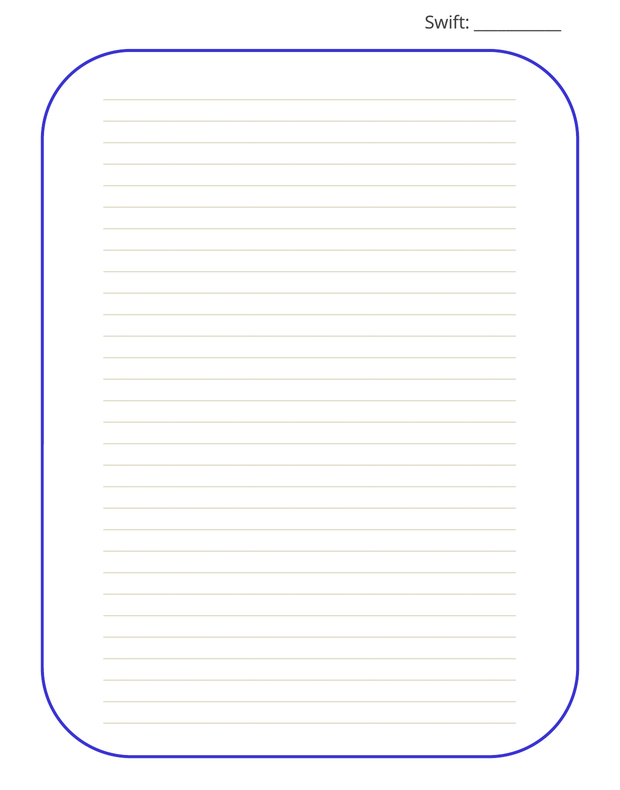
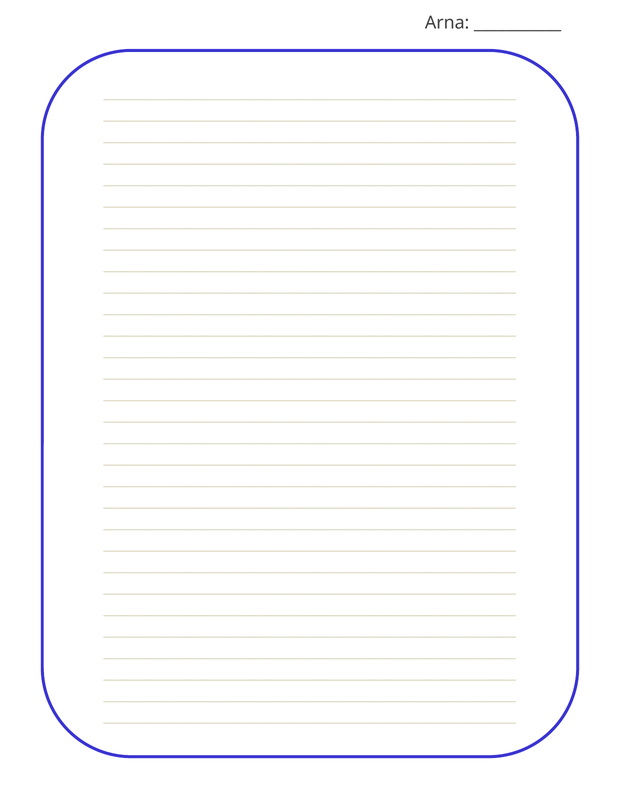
Swift: Swift -> Arna
